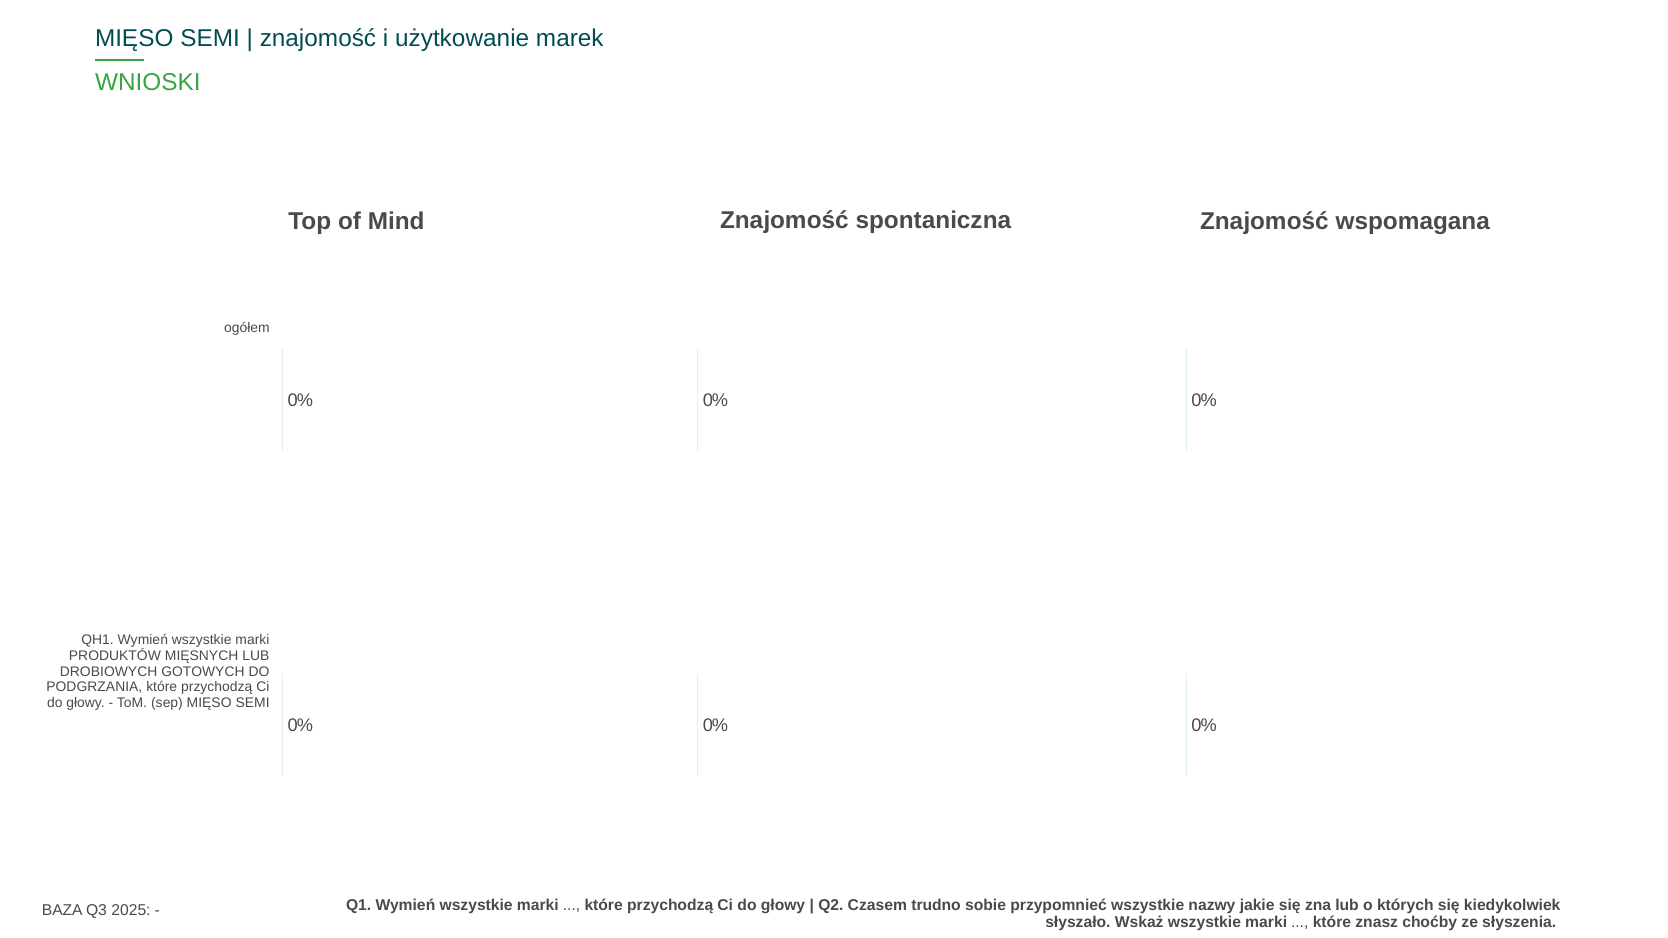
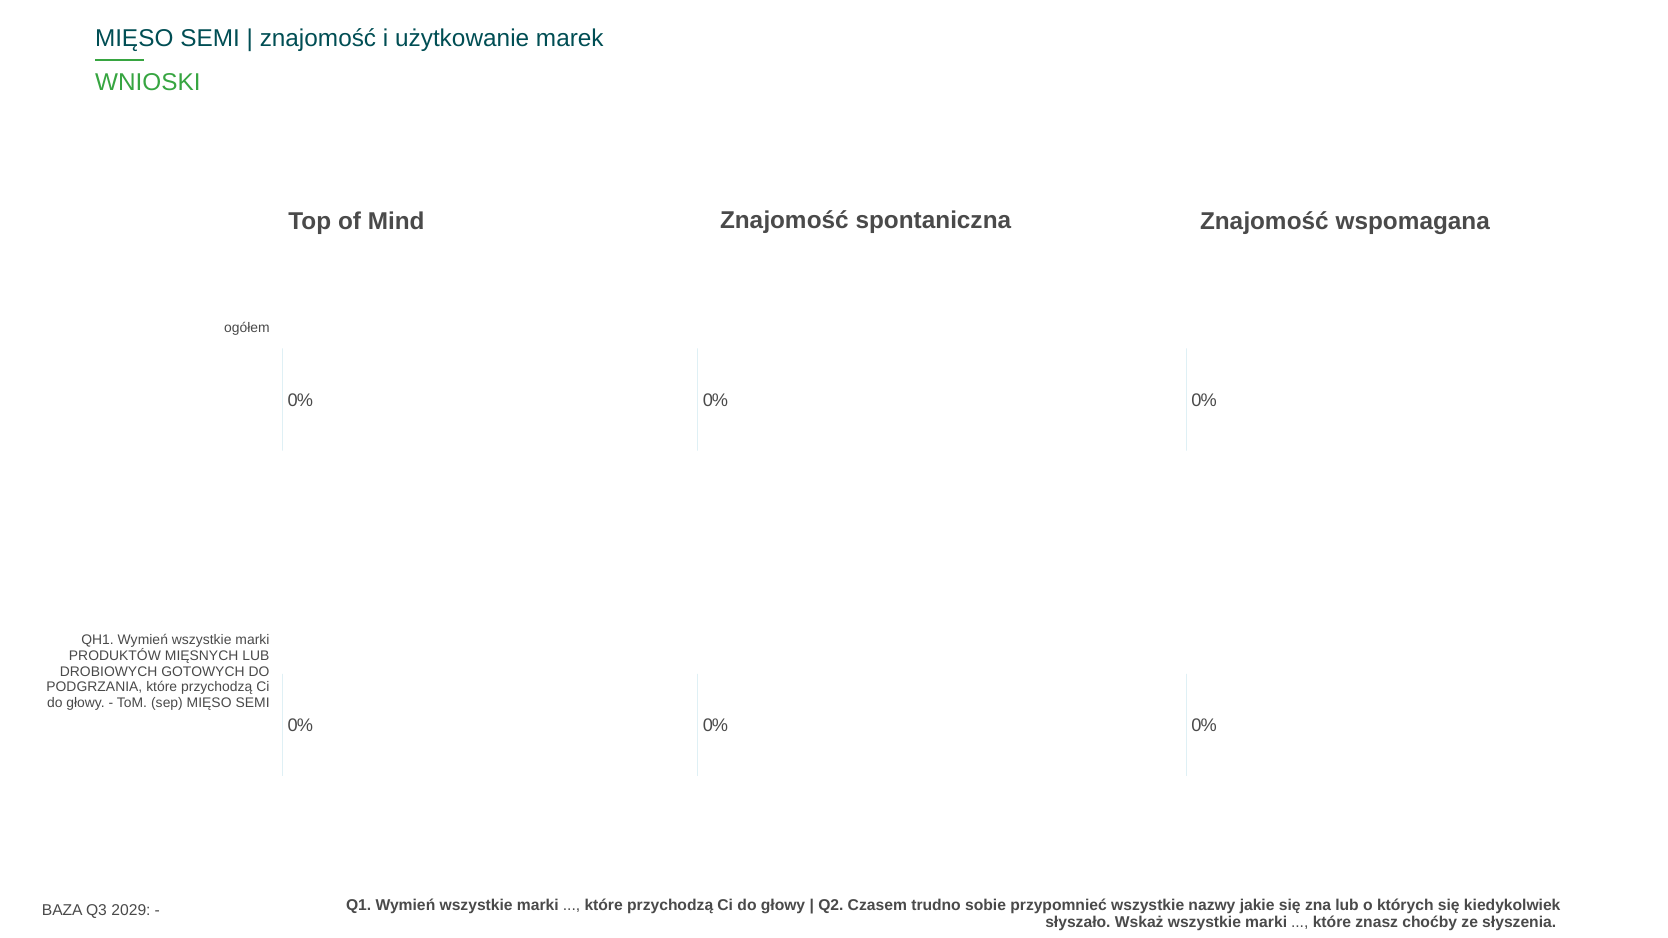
2025: 2025 -> 2029
